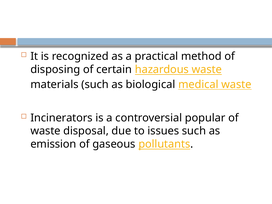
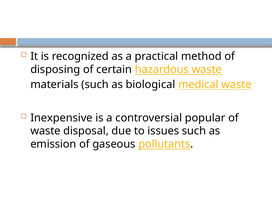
Incinerators: Incinerators -> Inexpensive
